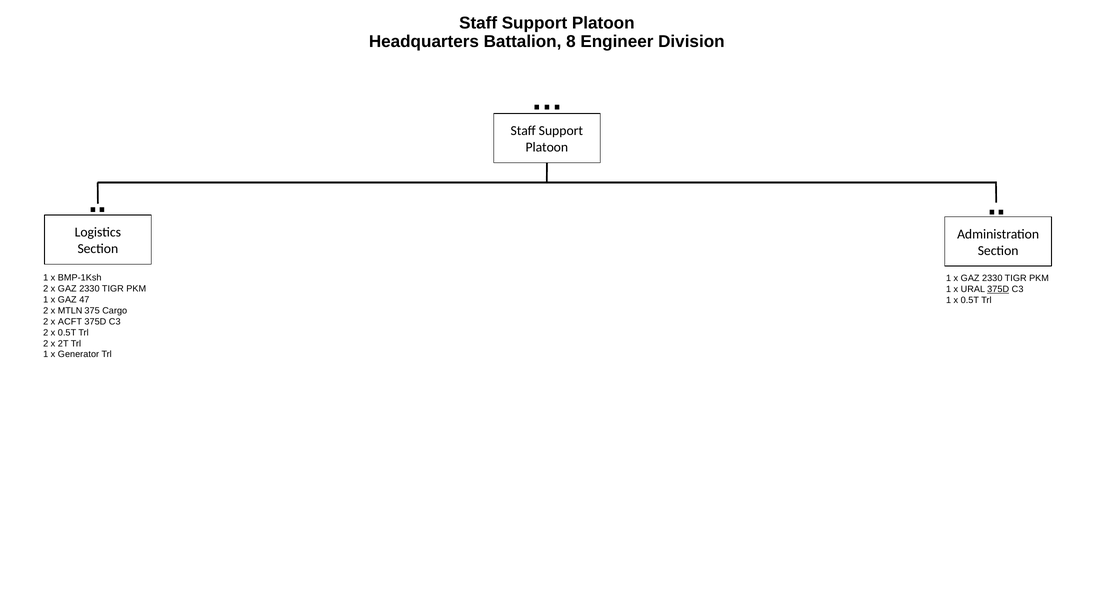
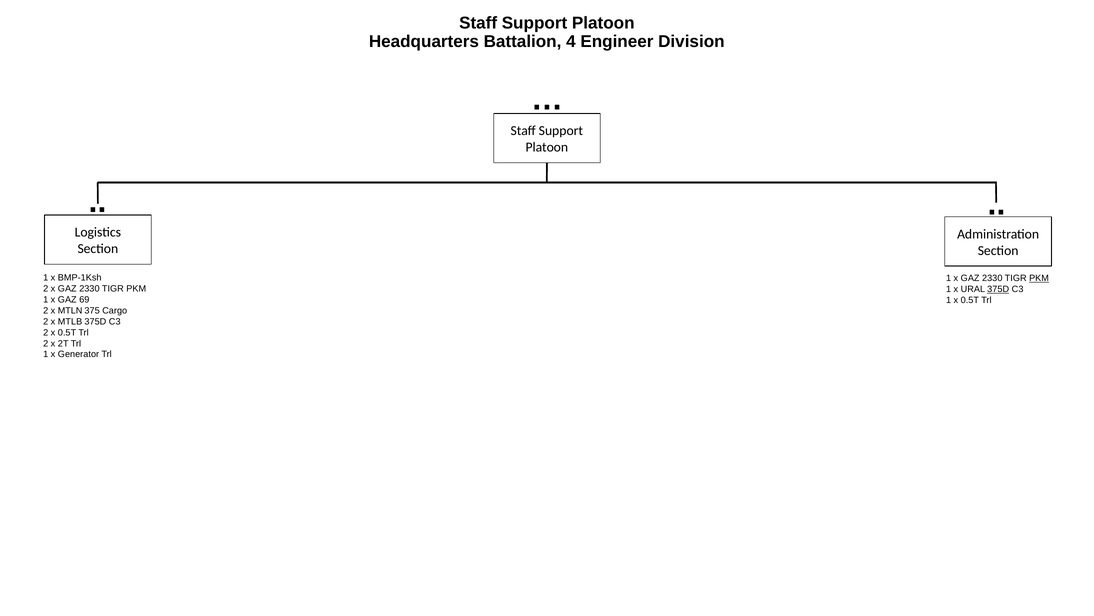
8: 8 -> 4
PKM at (1039, 278) underline: none -> present
47: 47 -> 69
ACFT: ACFT -> MTLB
